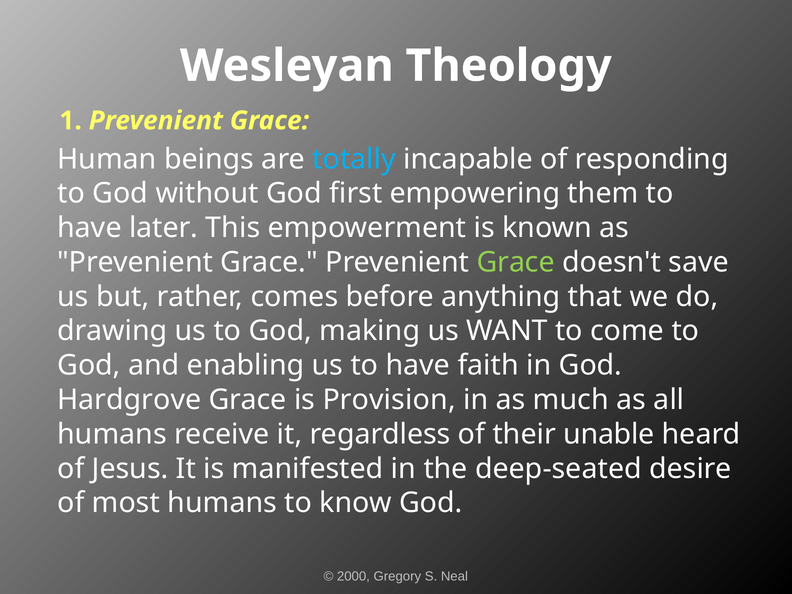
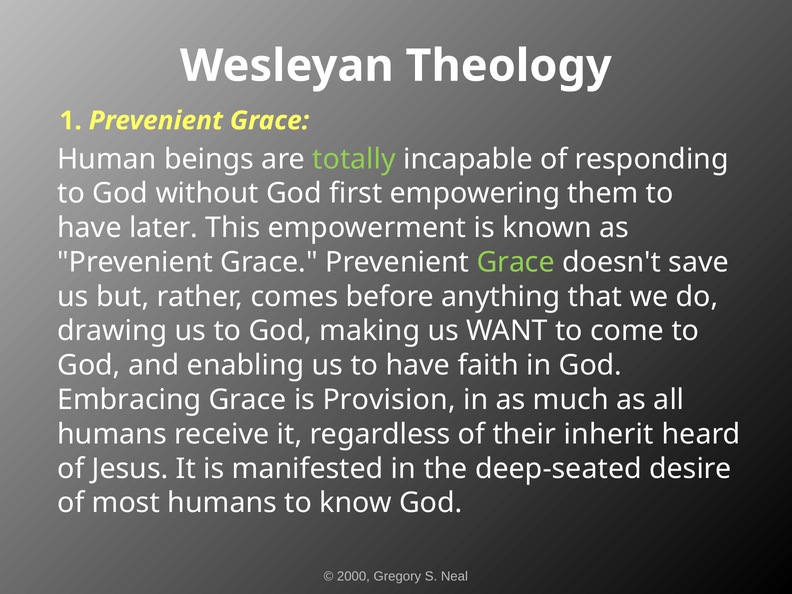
totally colour: light blue -> light green
Hardgrove: Hardgrove -> Embracing
unable: unable -> inherit
